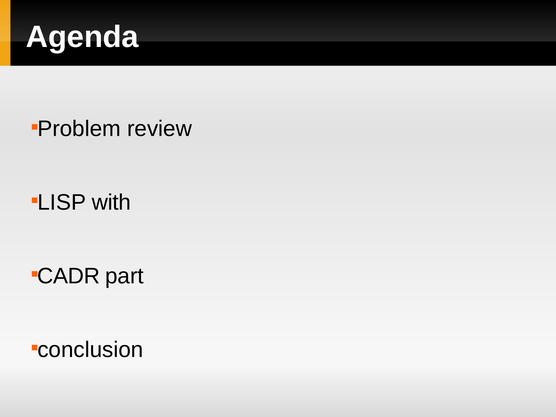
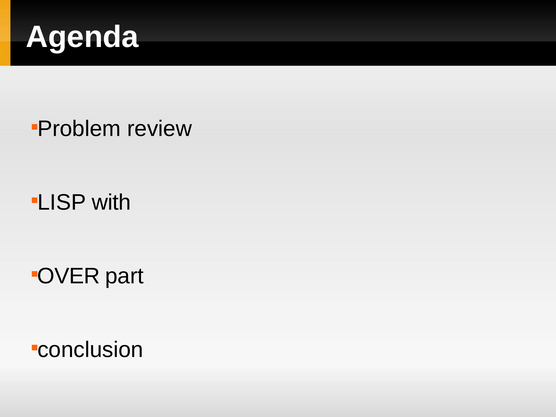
CADR: CADR -> OVER
